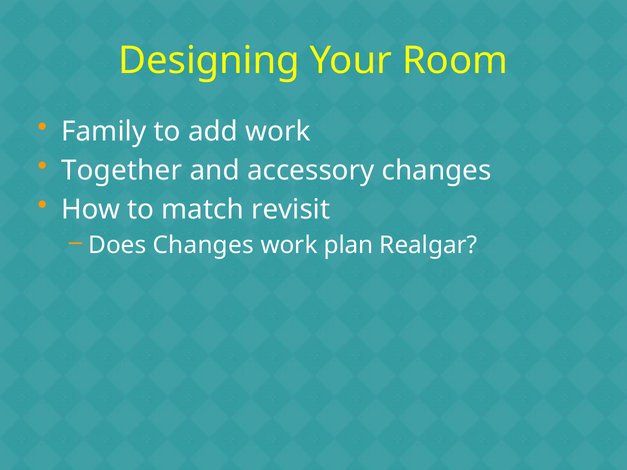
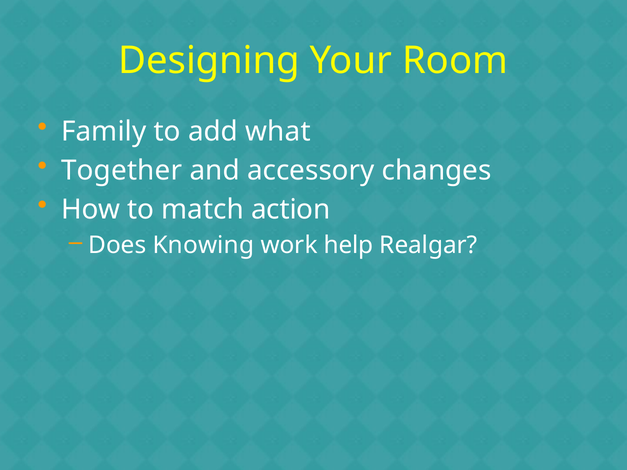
add work: work -> what
revisit: revisit -> action
Does Changes: Changes -> Knowing
plan: plan -> help
